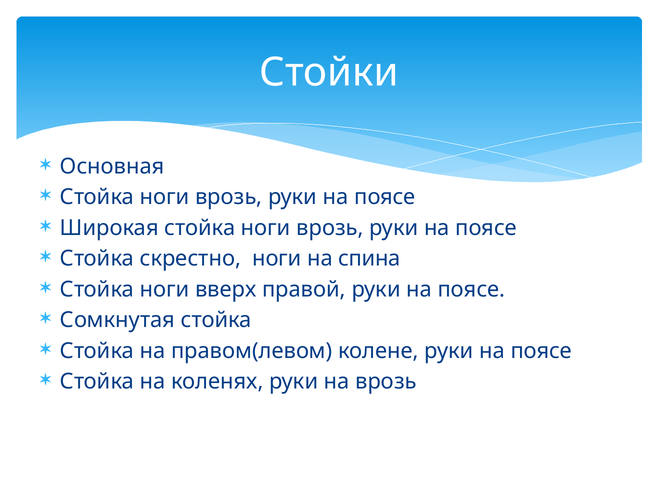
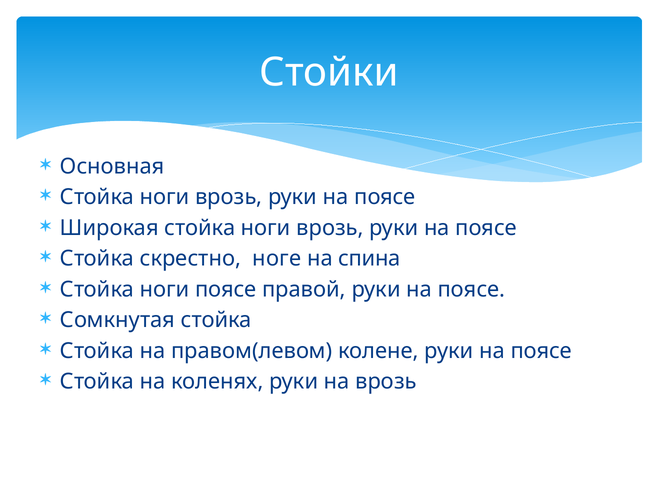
скрестно ноги: ноги -> ноге
ноги вверх: вверх -> поясе
